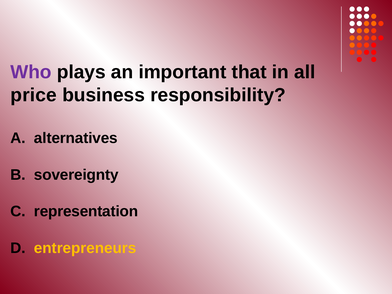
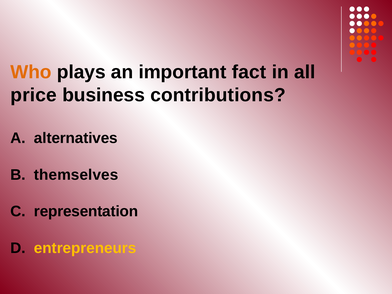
Who colour: purple -> orange
that: that -> fact
responsibility: responsibility -> contributions
sovereignty: sovereignty -> themselves
